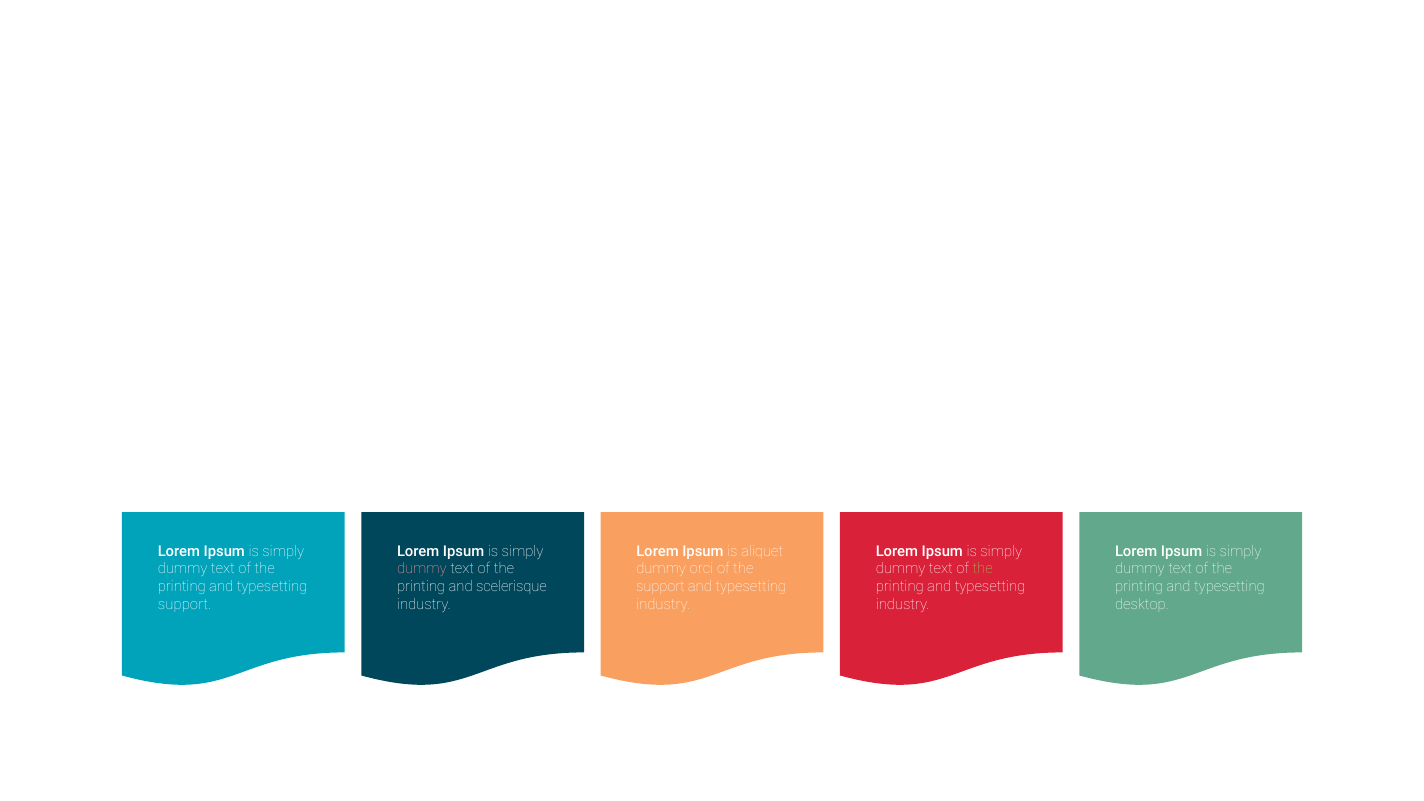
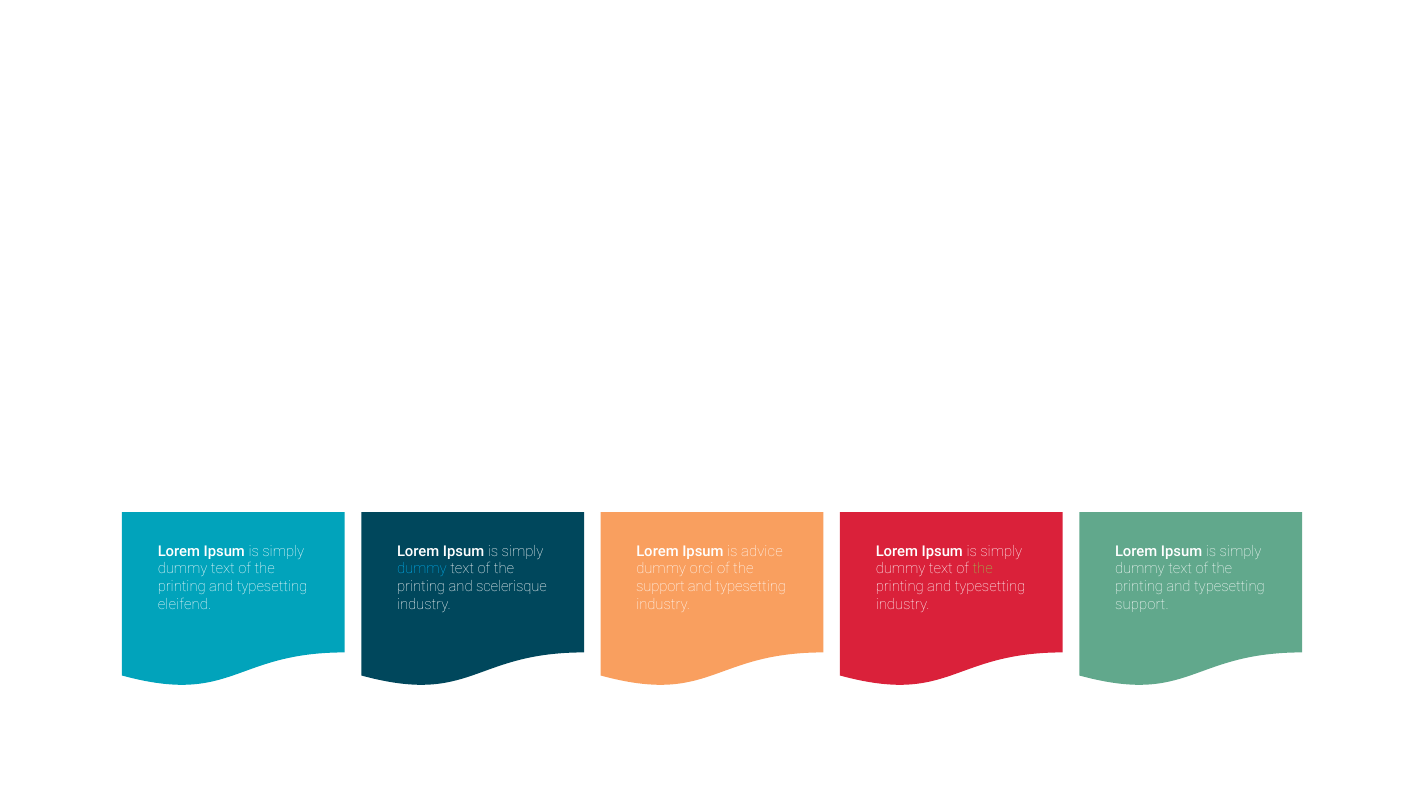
aliquet: aliquet -> advice
dummy at (422, 569) colour: pink -> light blue
support at (185, 605): support -> eleifend
desktop at (1142, 605): desktop -> support
